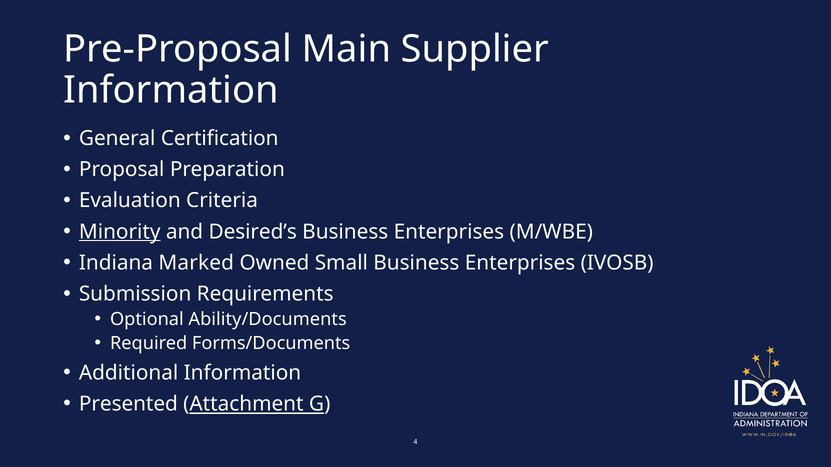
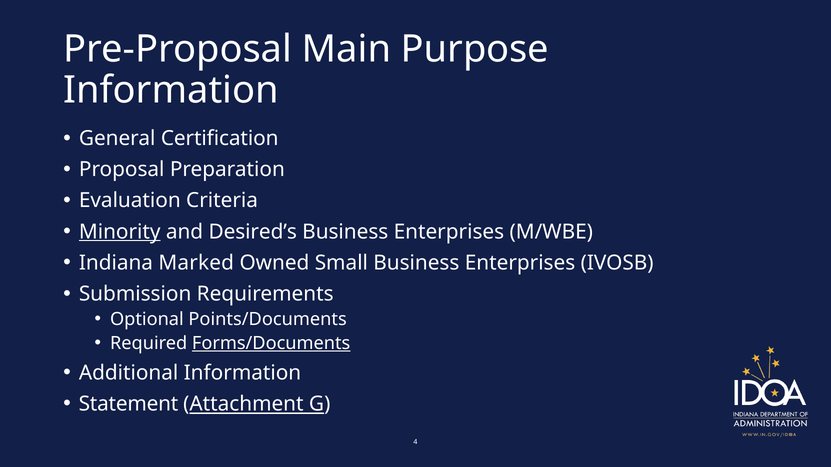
Supplier: Supplier -> Purpose
Ability/Documents: Ability/Documents -> Points/Documents
Forms/Documents underline: none -> present
Presented: Presented -> Statement
